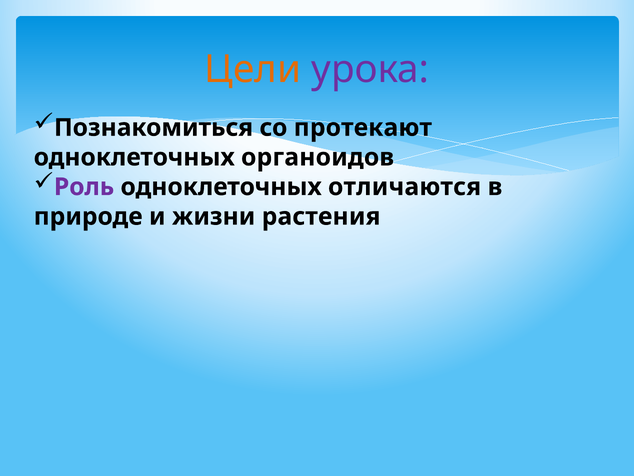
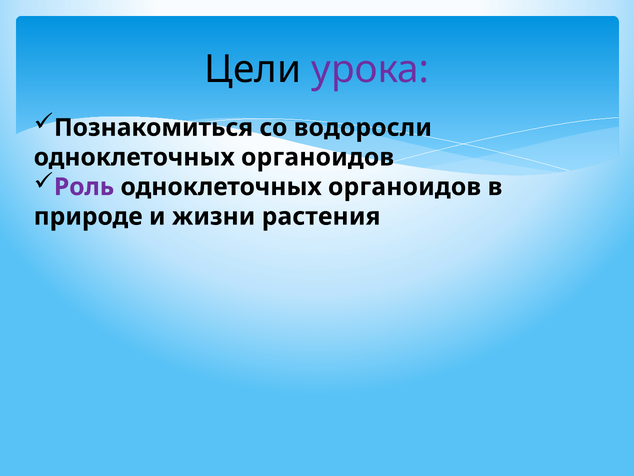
Цели colour: orange -> black
протекают: протекают -> водоросли
отличаются at (405, 187): отличаются -> органоидов
